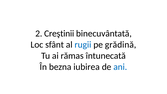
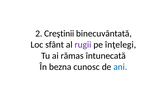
rugii colour: blue -> purple
grădină: grădină -> înţelegi
iubirea: iubirea -> cunosc
